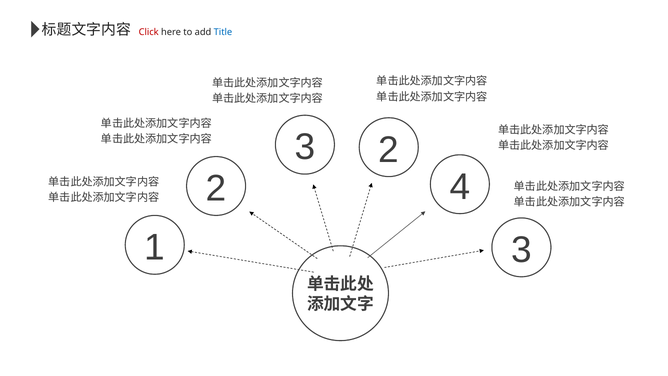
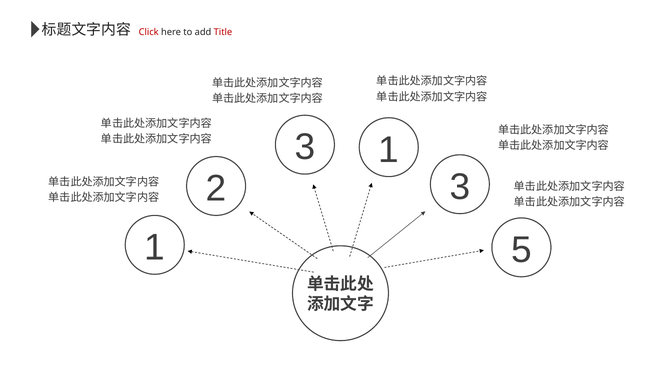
Title colour: blue -> red
2 at (389, 150): 2 -> 1
2 4: 4 -> 3
1 3: 3 -> 5
